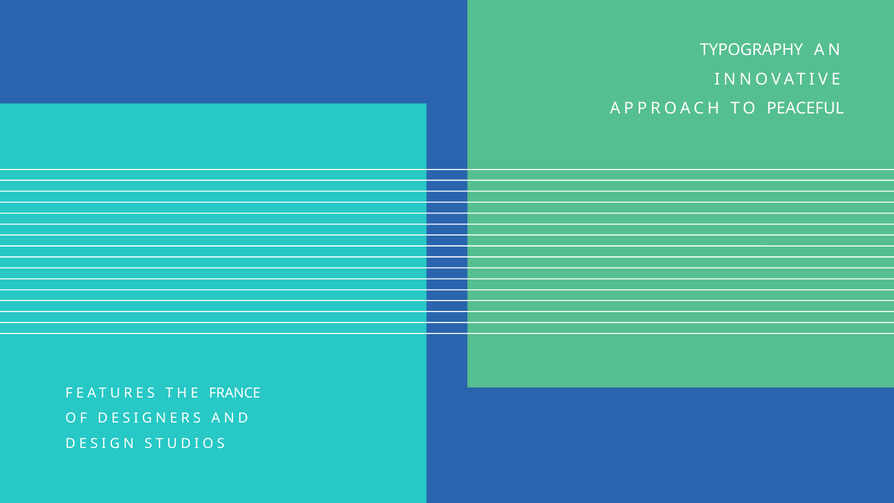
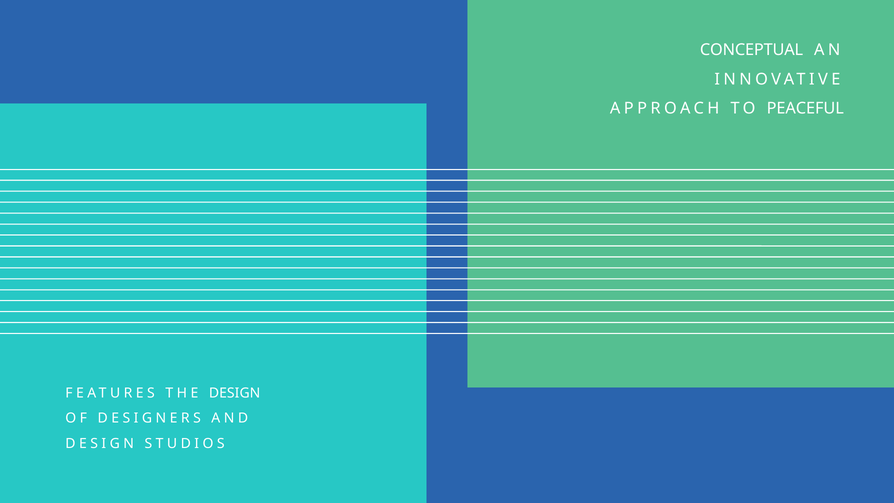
TYPOGRAPHY: TYPOGRAPHY -> CONCEPTUAL
FRANCE: FRANCE -> DESIGN
